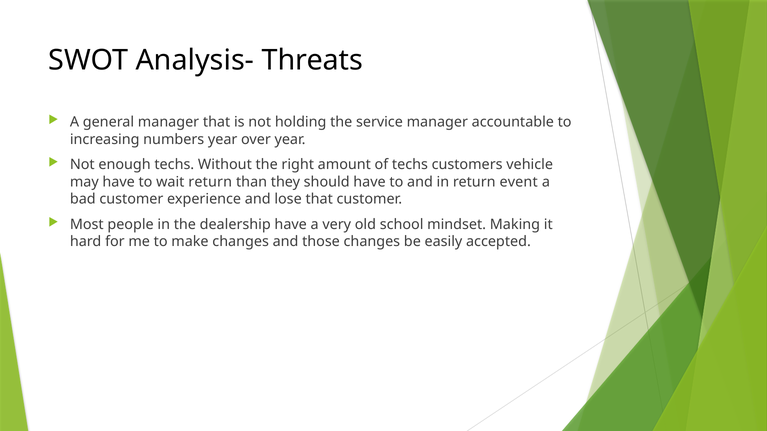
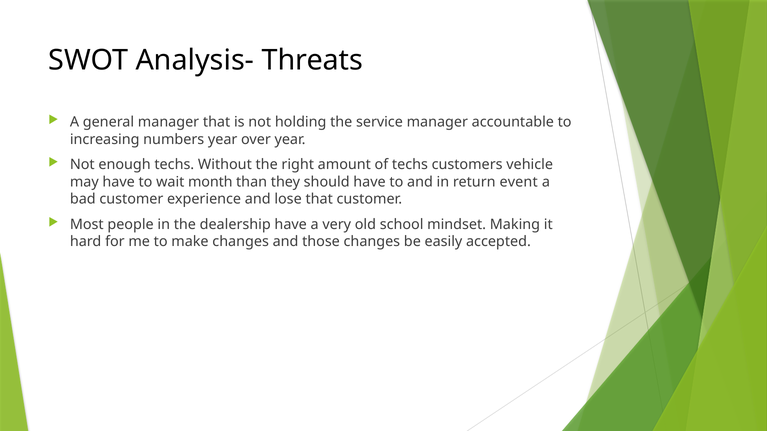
wait return: return -> month
